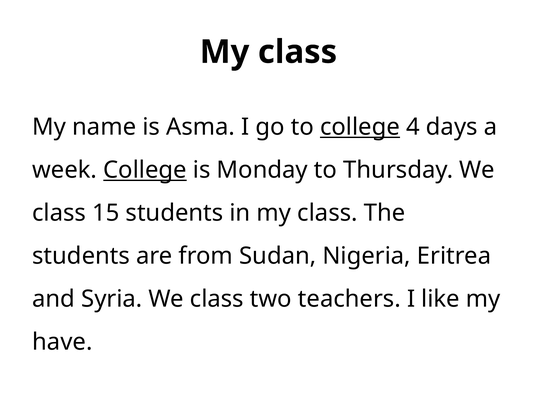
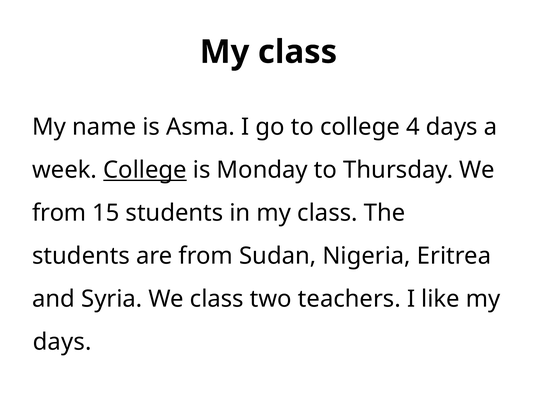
college at (360, 127) underline: present -> none
class at (59, 213): class -> from
have at (62, 342): have -> days
